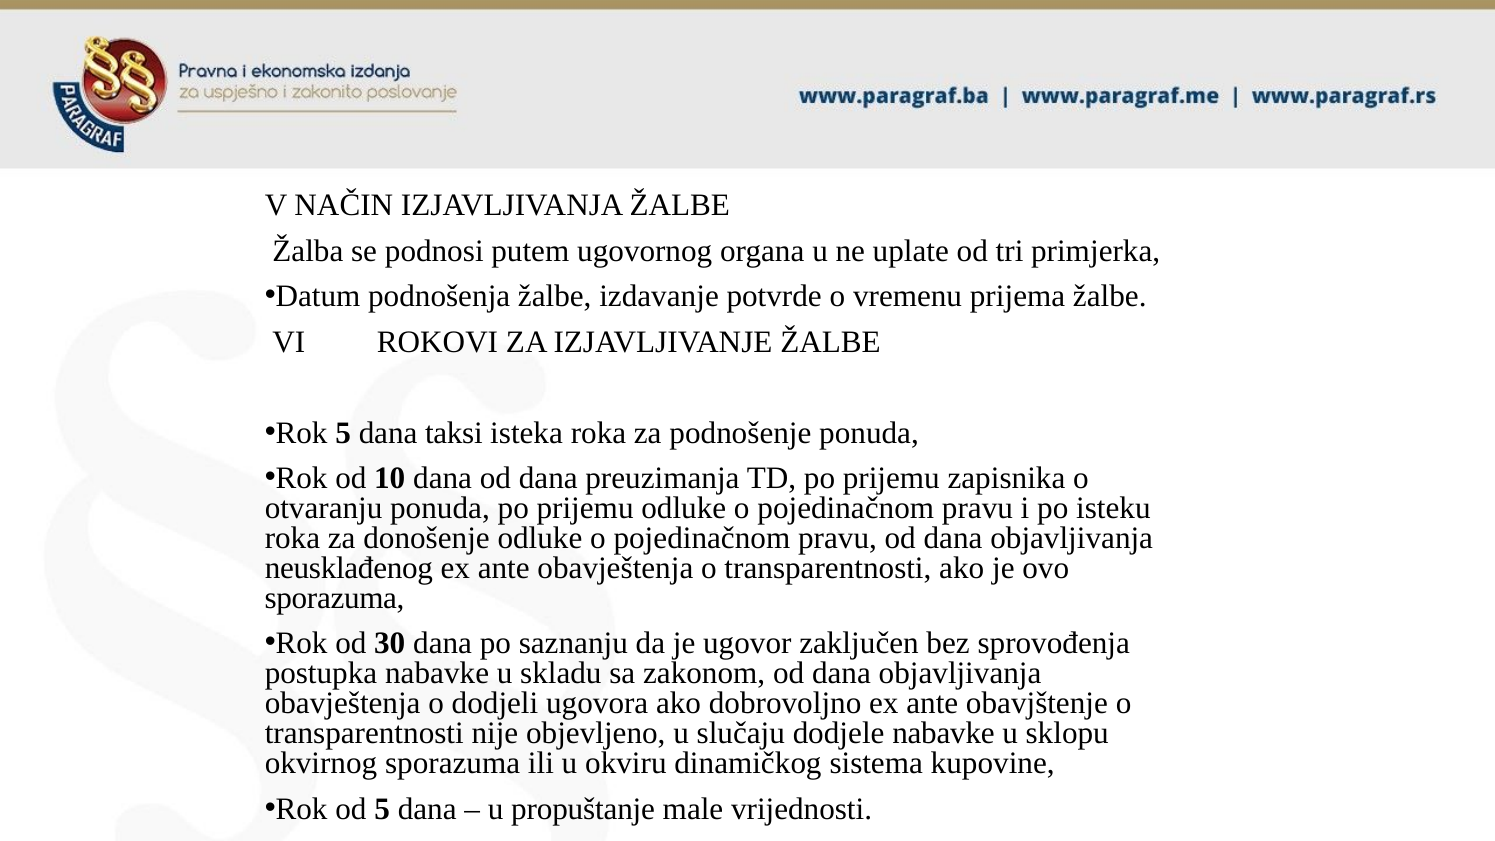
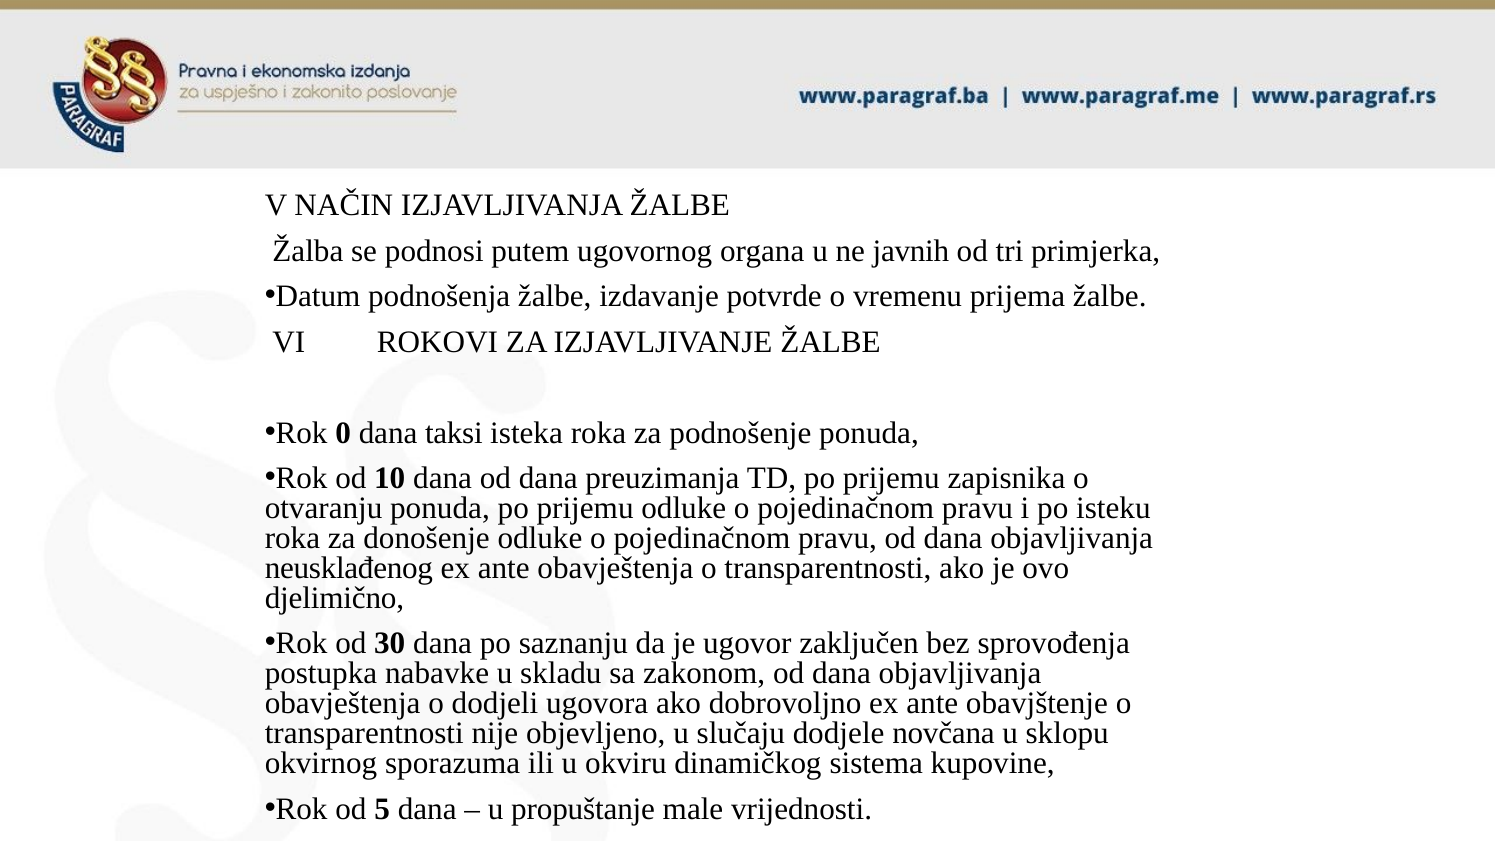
uplate: uplate -> javnih
Rok 5: 5 -> 0
sporazuma at (335, 598): sporazuma -> djelimično
dodjele nabavke: nabavke -> novčana
